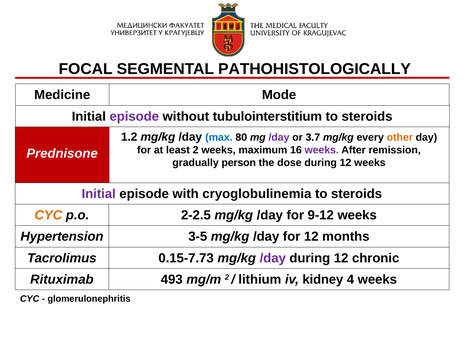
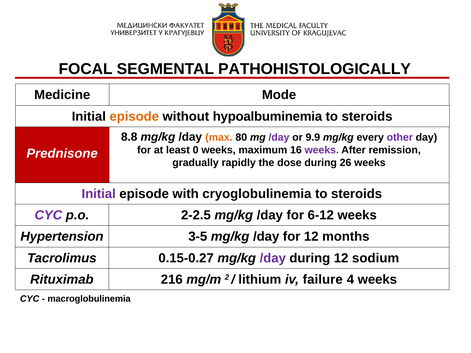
episode at (134, 116) colour: purple -> orange
tubulointerstitium: tubulointerstitium -> hypoalbuminemia
1.2: 1.2 -> 8.8
max colour: blue -> orange
3.7: 3.7 -> 9.9
other colour: orange -> purple
least 2: 2 -> 0
person: person -> rapidly
dose during 12: 12 -> 26
CYC at (48, 215) colour: orange -> purple
9-12: 9-12 -> 6-12
0.15-7.73: 0.15-7.73 -> 0.15-0.27
chronic: chronic -> sodium
493: 493 -> 216
kidney: kidney -> failure
glomerulonephritis: glomerulonephritis -> macroglobulinemia
